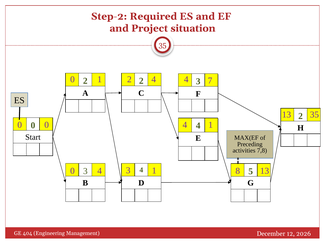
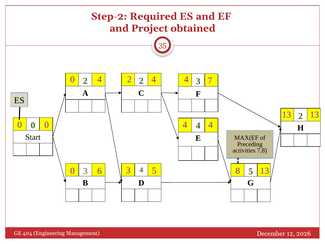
situation: situation -> obtained
0 1: 1 -> 4
35 at (314, 115): 35 -> 13
1 at (211, 125): 1 -> 4
0 4: 4 -> 6
3 1: 1 -> 5
